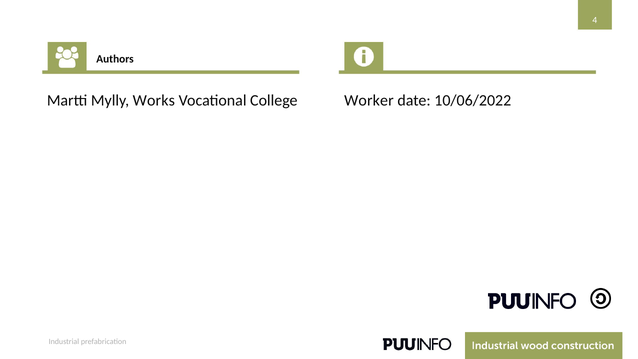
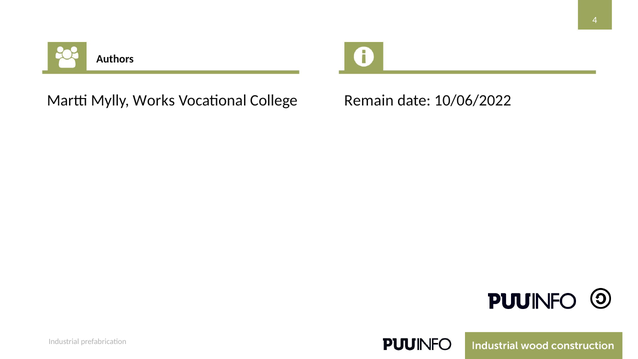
Worker: Worker -> Remain
